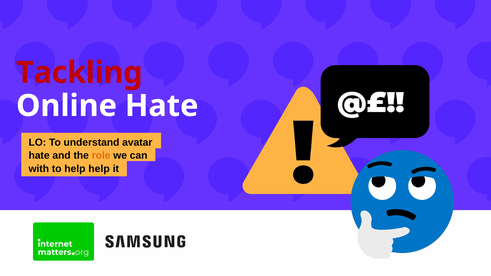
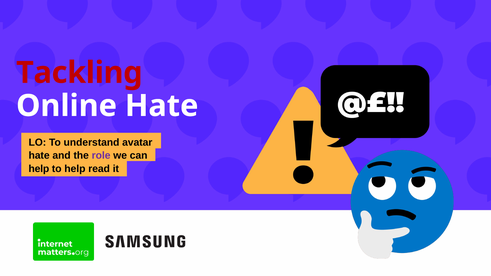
role colour: orange -> purple
with at (39, 169): with -> help
help help: help -> read
